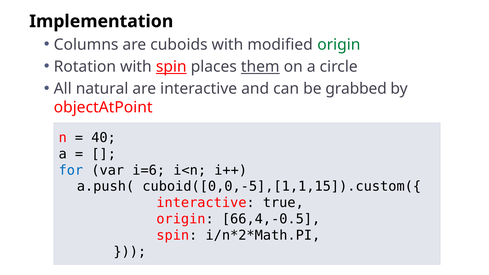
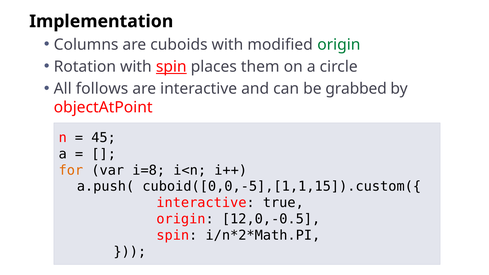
them underline: present -> none
natural: natural -> follows
40: 40 -> 45
for colour: blue -> orange
i=6: i=6 -> i=8
66,4,-0.5: 66,4,-0.5 -> 12,0,-0.5
